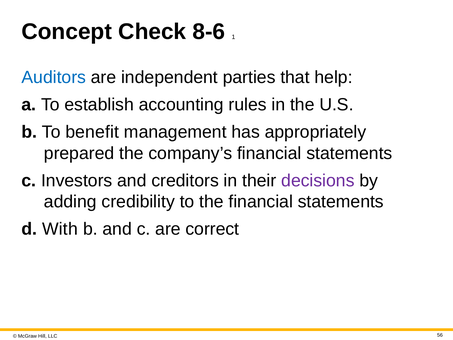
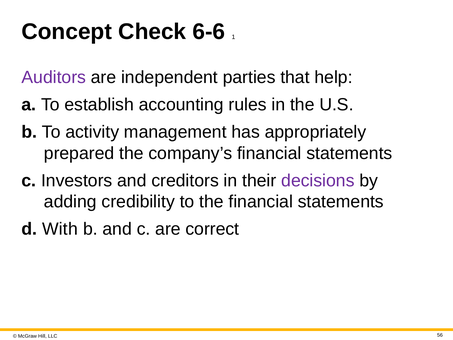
8-6: 8-6 -> 6-6
Auditors colour: blue -> purple
benefit: benefit -> activity
